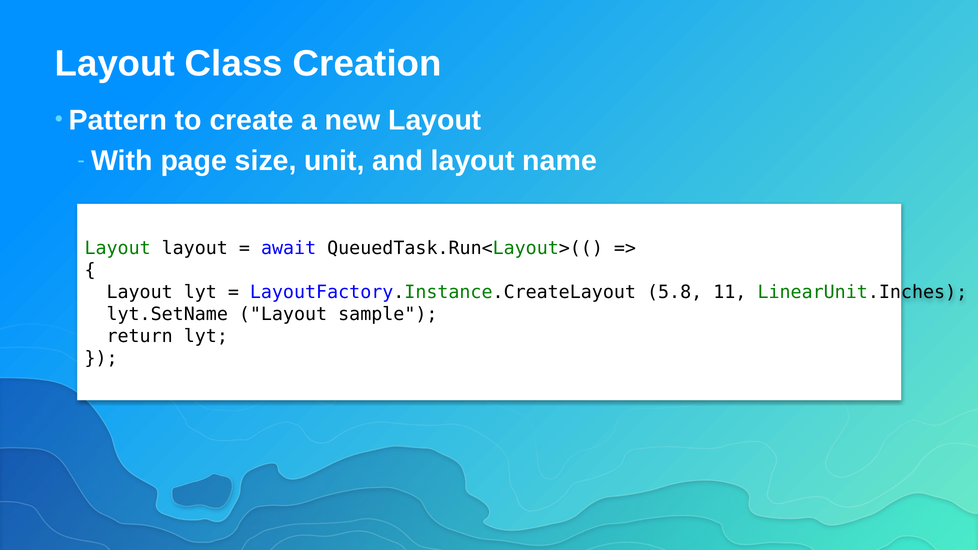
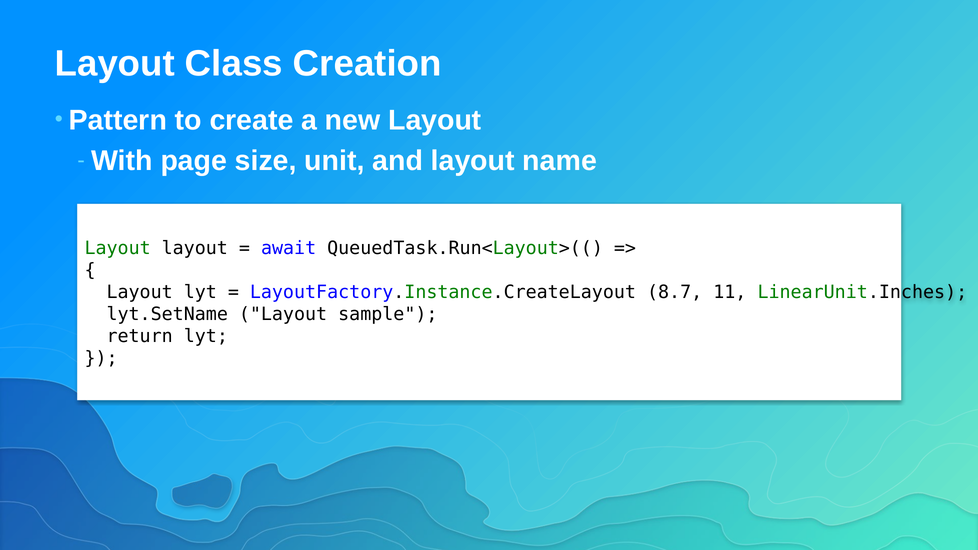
5.8: 5.8 -> 8.7
